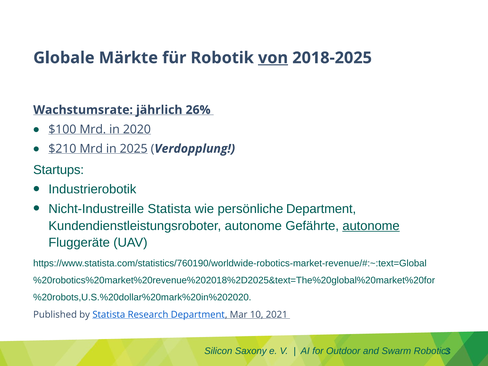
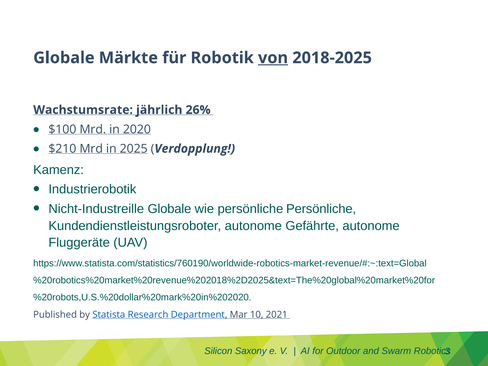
Startups: Startups -> Kamenz
Nicht-Industreille Statista: Statista -> Globale
persönliche Department: Department -> Persönliche
autonome at (371, 226) underline: present -> none
